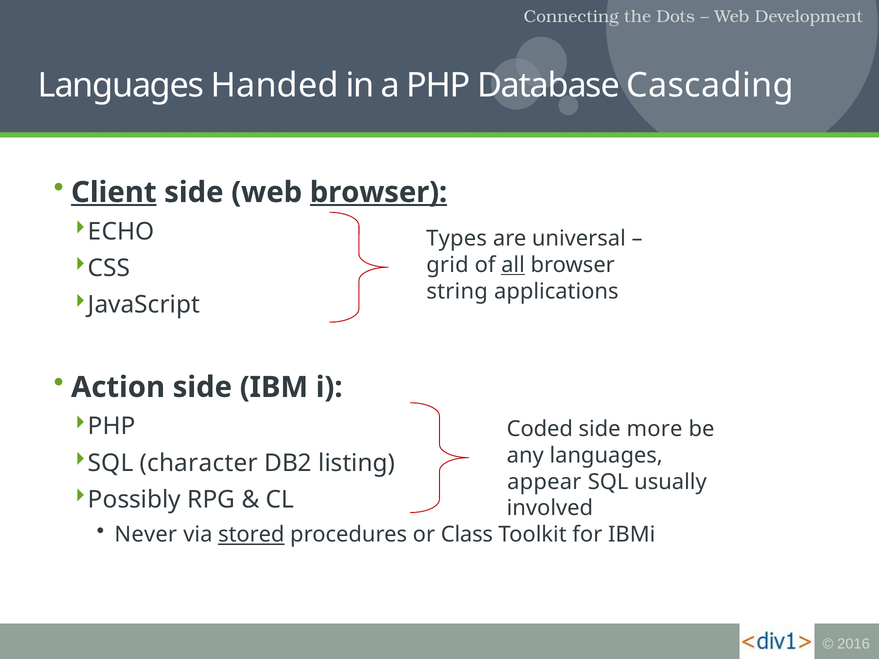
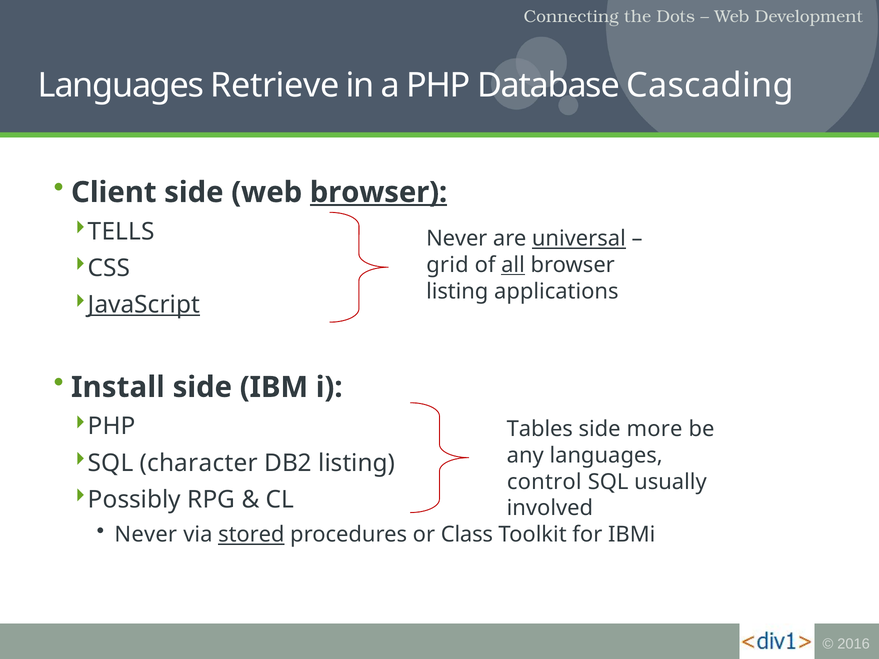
Handed: Handed -> Retrieve
Client underline: present -> none
ECHO: ECHO -> TELLS
Types at (457, 239): Types -> Never
universal underline: none -> present
string at (457, 292): string -> listing
JavaScript underline: none -> present
Action: Action -> Install
Coded: Coded -> Tables
appear: appear -> control
